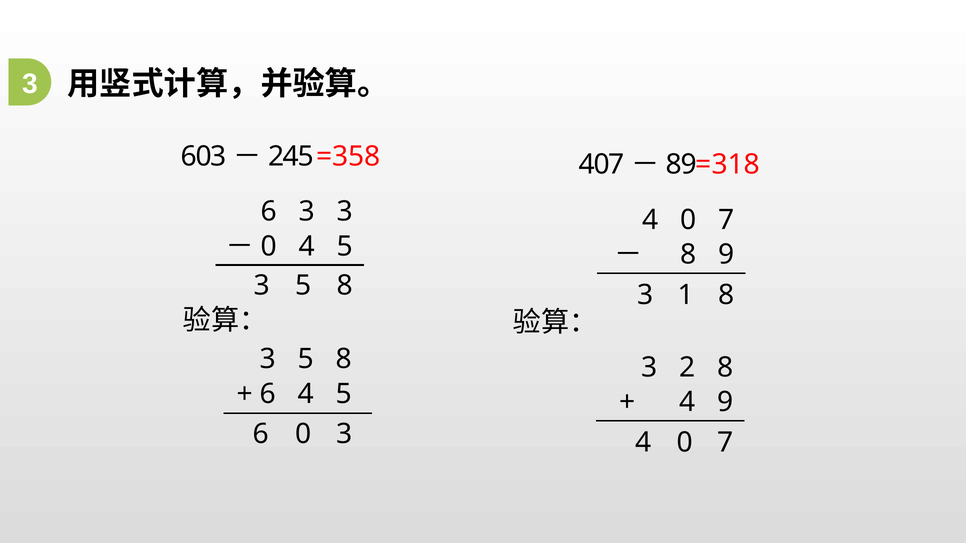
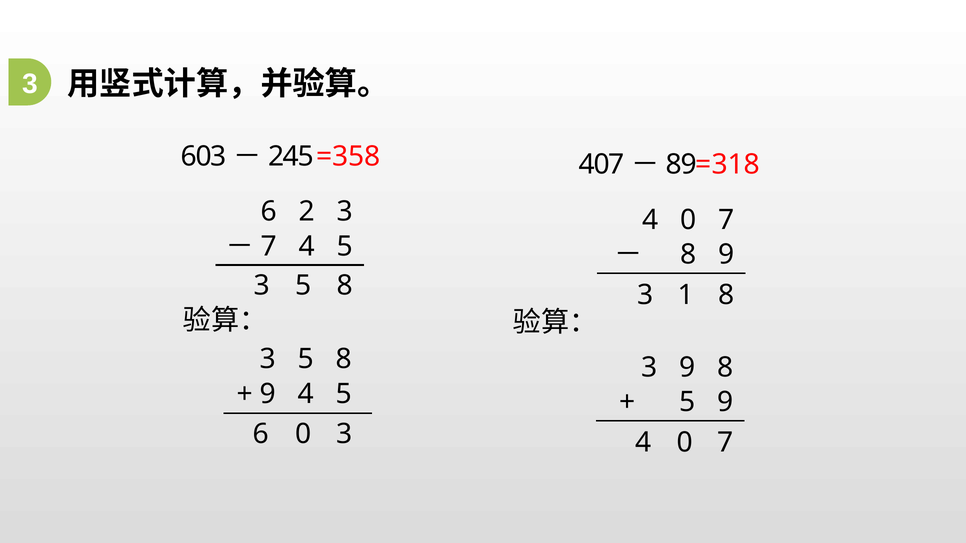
6 3: 3 -> 2
0 at (269, 246): 0 -> 7
3 2: 2 -> 9
6 at (268, 394): 6 -> 9
4 at (687, 402): 4 -> 5
